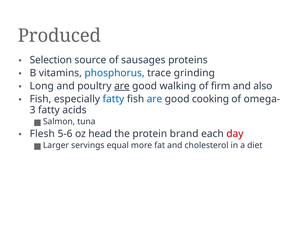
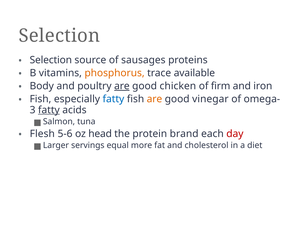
Produced at (59, 36): Produced -> Selection
phosphorus colour: blue -> orange
grinding: grinding -> available
Long: Long -> Body
walking: walking -> chicken
also: also -> iron
are at (154, 99) colour: blue -> orange
cooking: cooking -> vinegar
fatty at (49, 110) underline: none -> present
